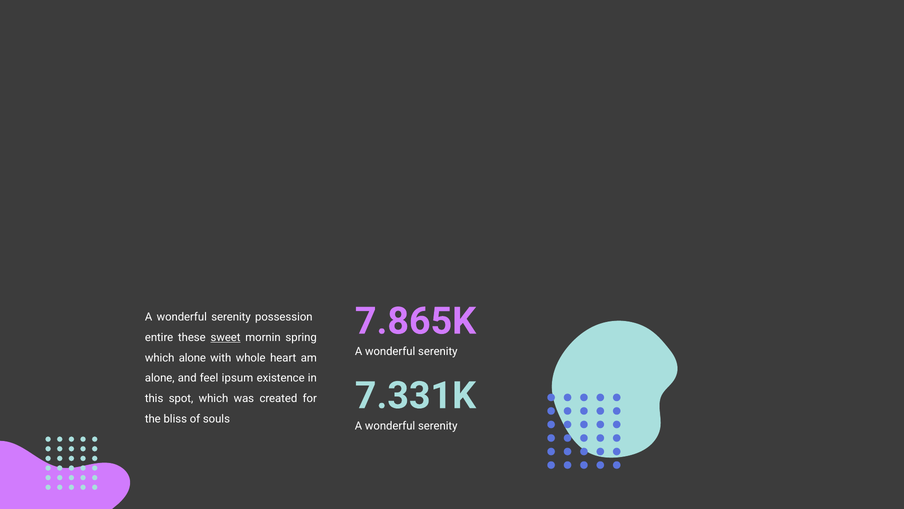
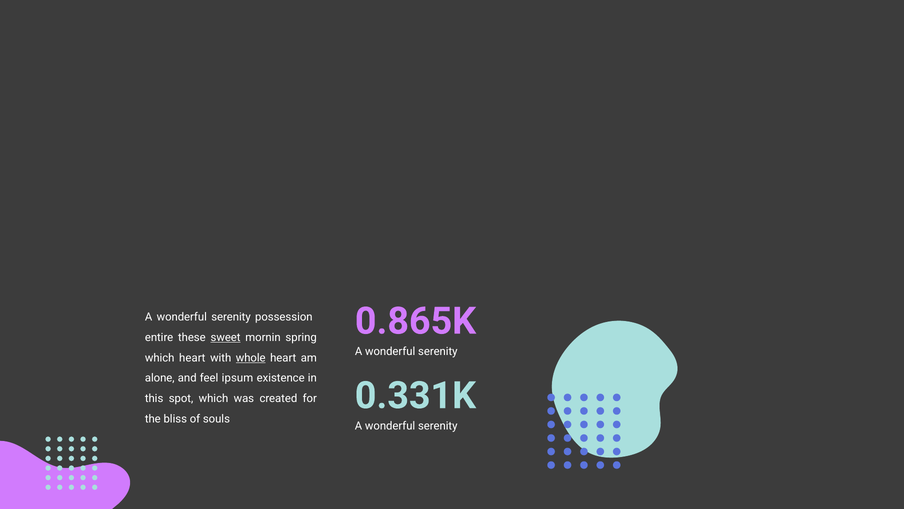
7.865K: 7.865K -> 0.865K
which alone: alone -> heart
whole underline: none -> present
7.331K: 7.331K -> 0.331K
